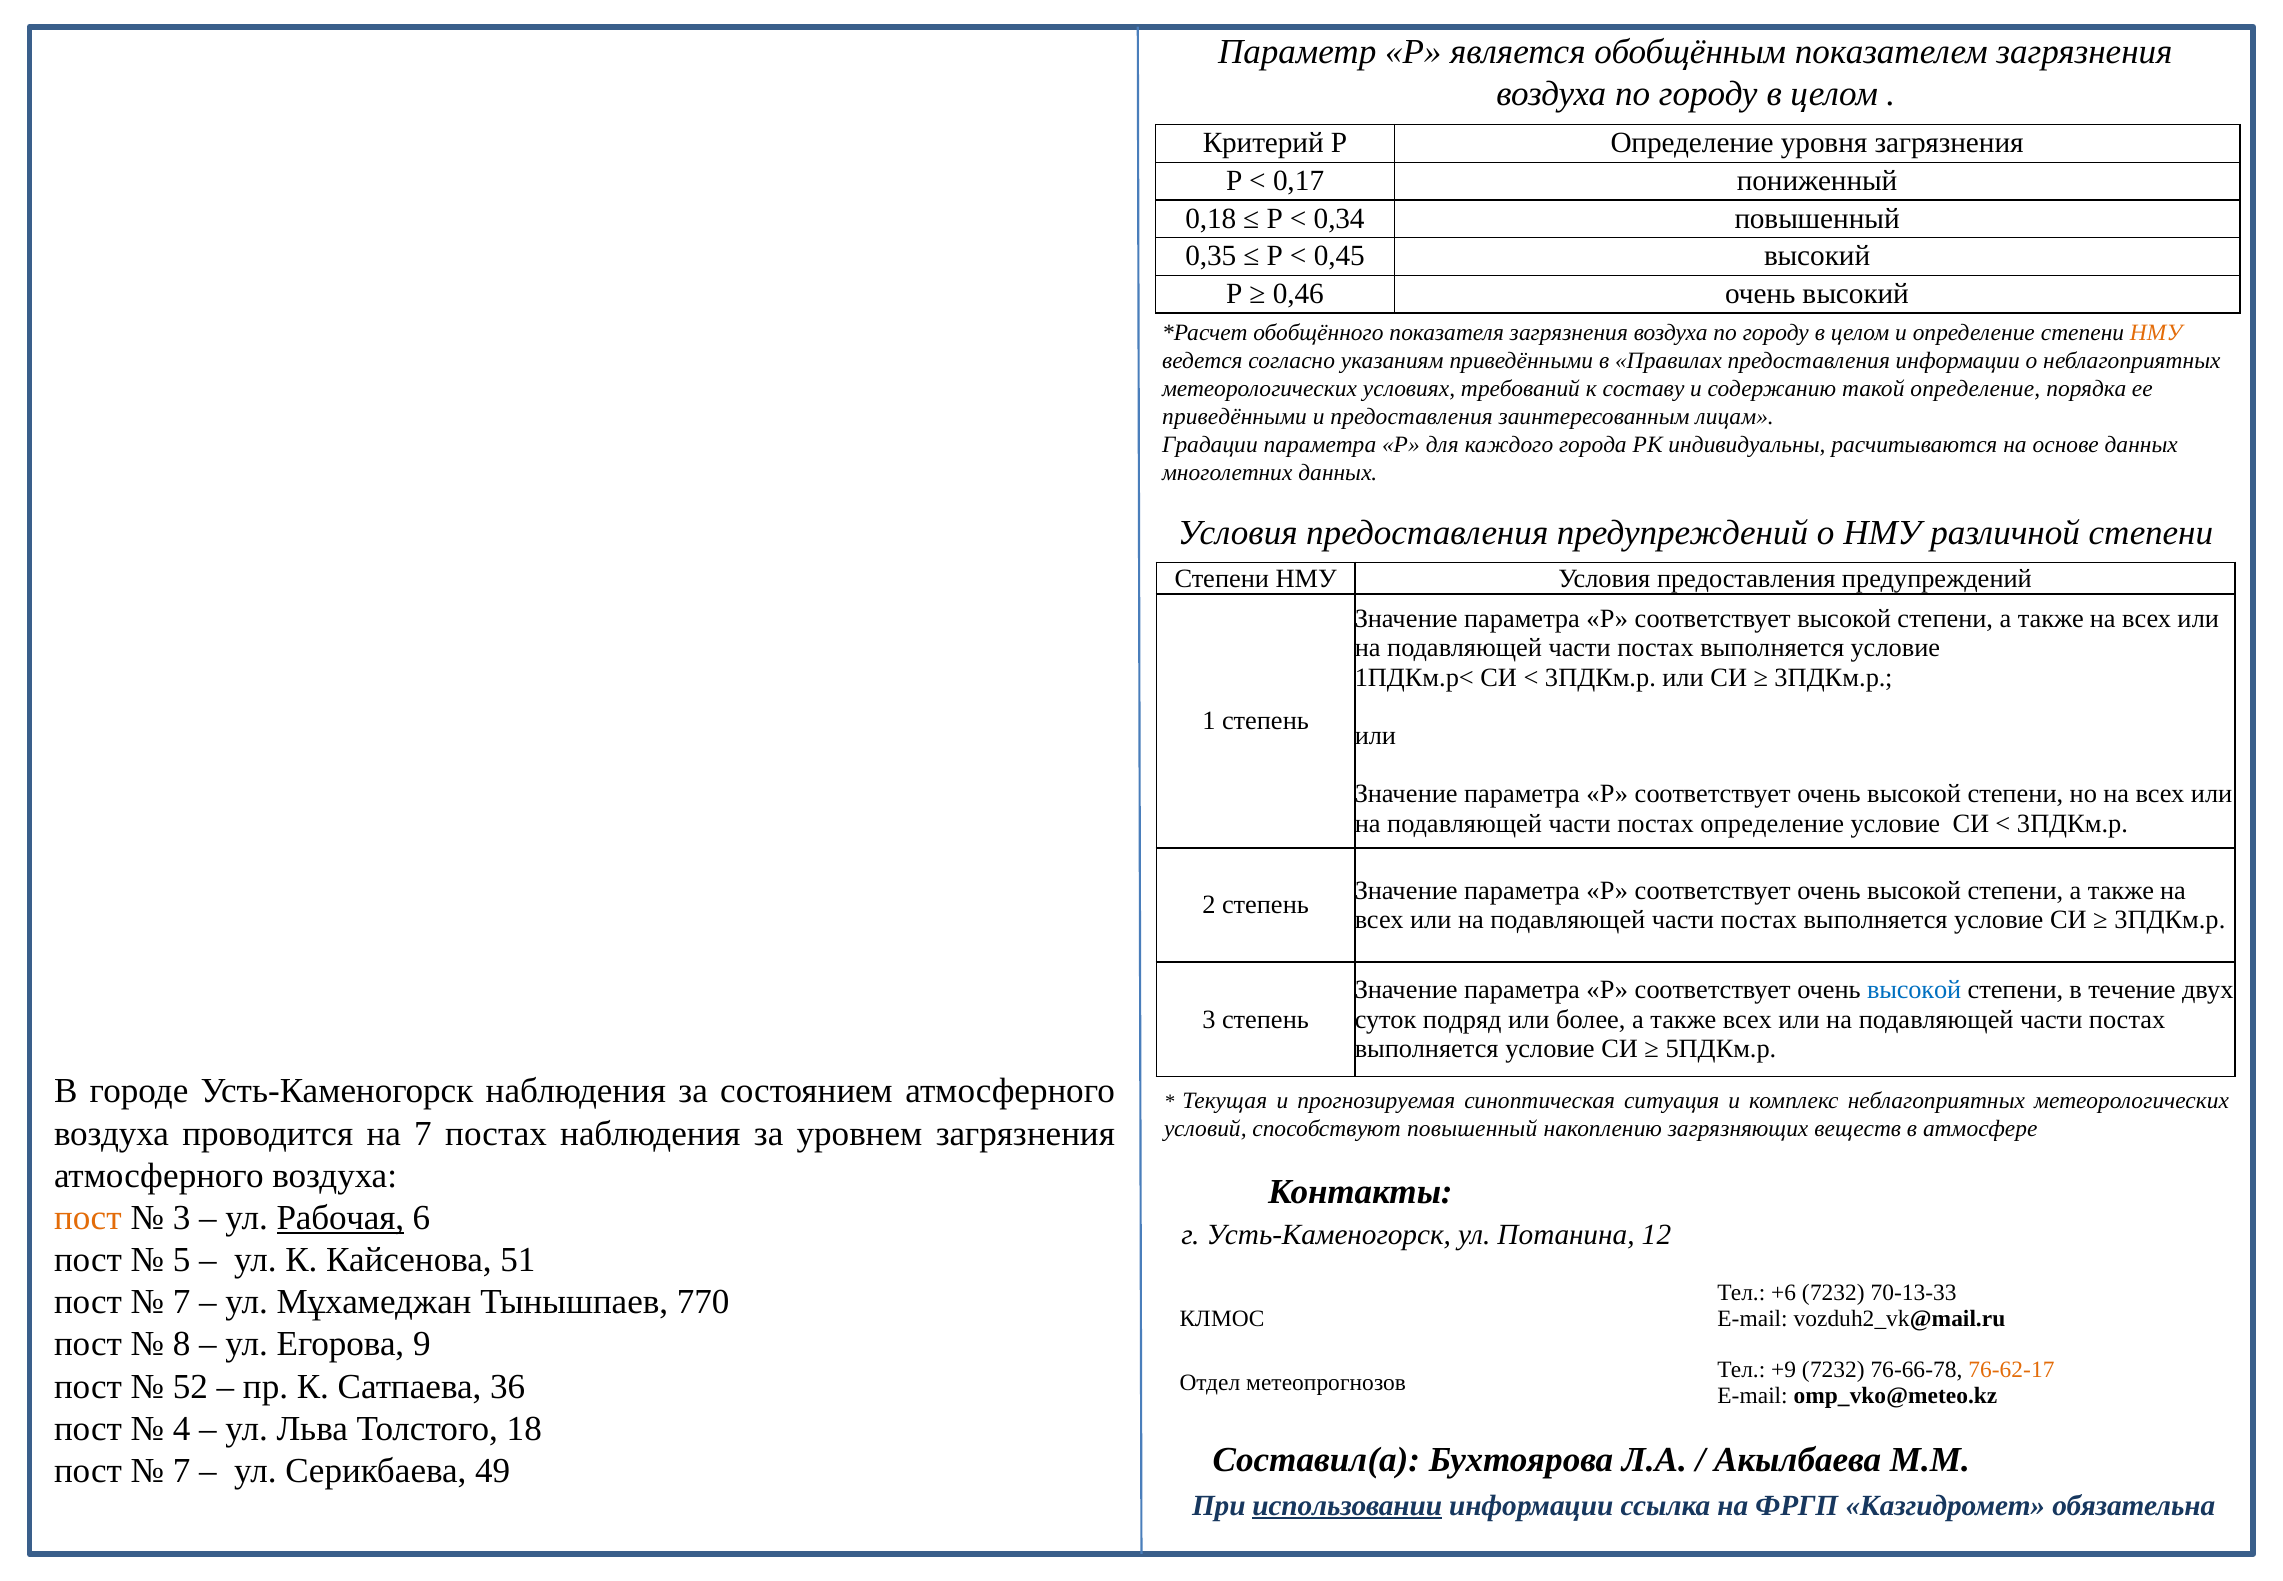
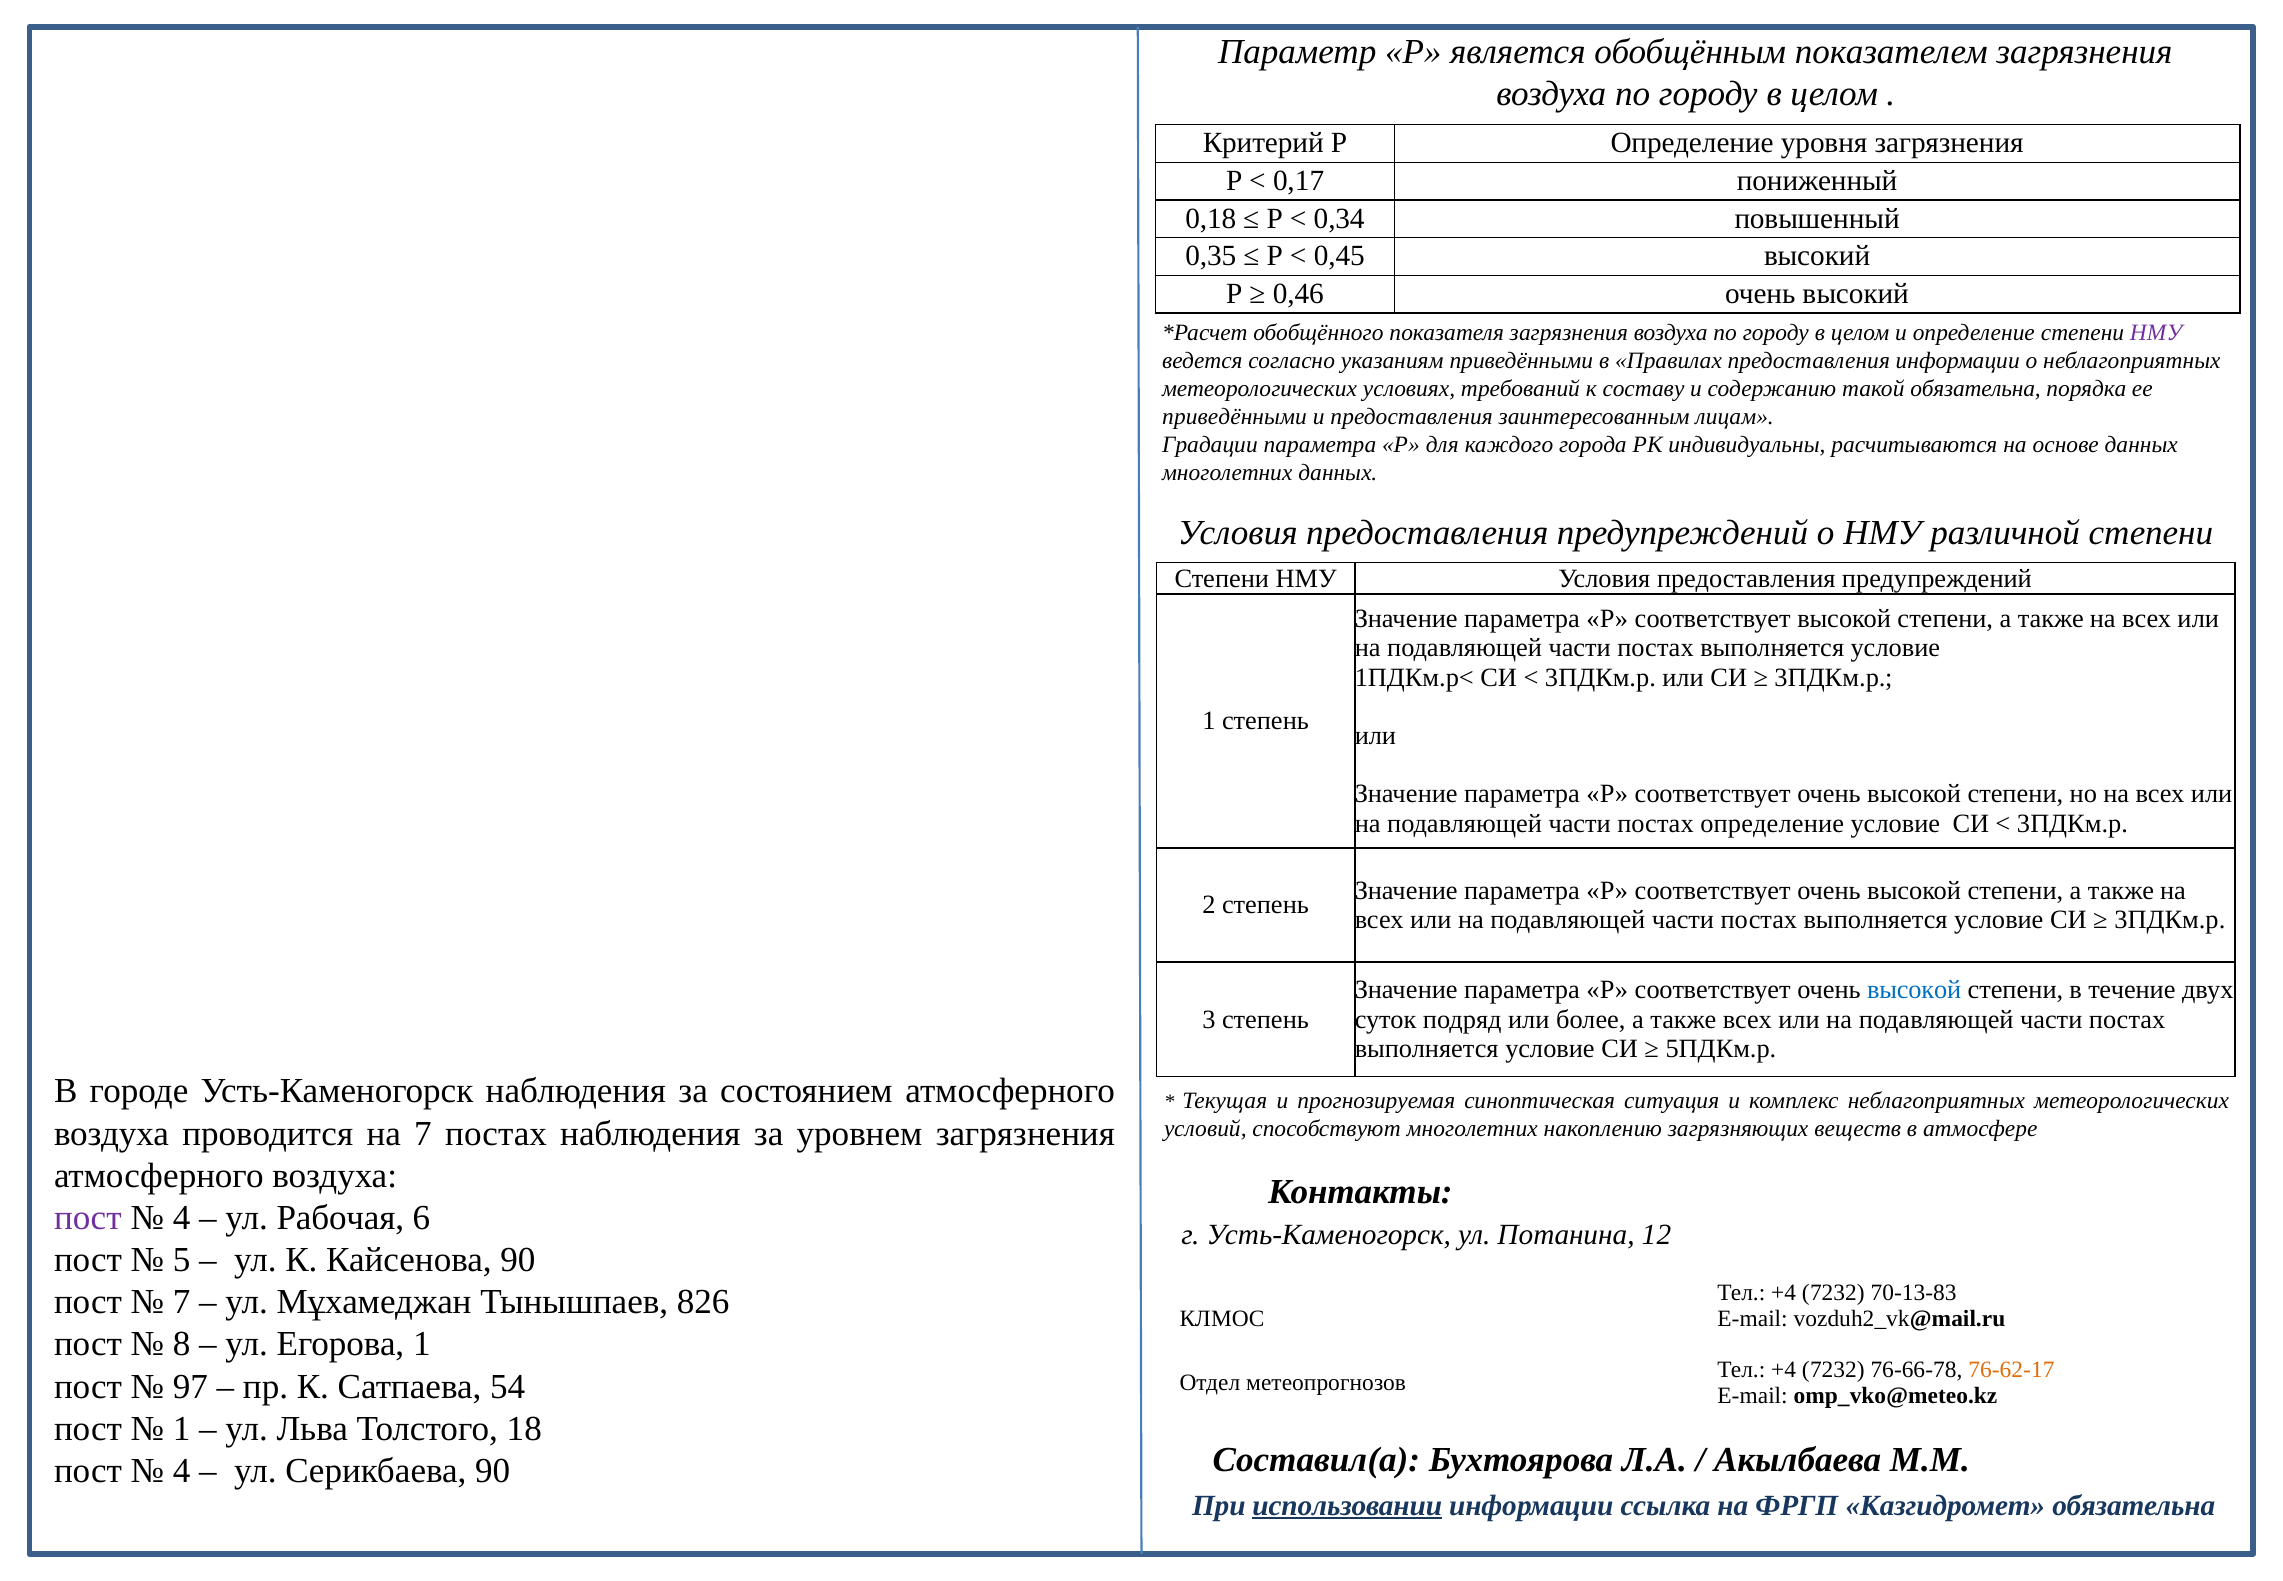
НМУ at (2156, 333) colour: orange -> purple
такой определение: определение -> обязательна
способствуют повышенный: повышенный -> многолетних
пост at (88, 1217) colour: orange -> purple
3 at (182, 1217): 3 -> 4
Рабочая underline: present -> none
Кайсенова 51: 51 -> 90
+6 at (1784, 1292): +6 -> +4
70-13-33: 70-13-33 -> 70-13-83
770: 770 -> 826
Егорова 9: 9 -> 1
+9 at (1784, 1370): +9 -> +4
52: 52 -> 97
36: 36 -> 54
4 at (182, 1428): 4 -> 1
7 at (182, 1470): 7 -> 4
Серикбаева 49: 49 -> 90
